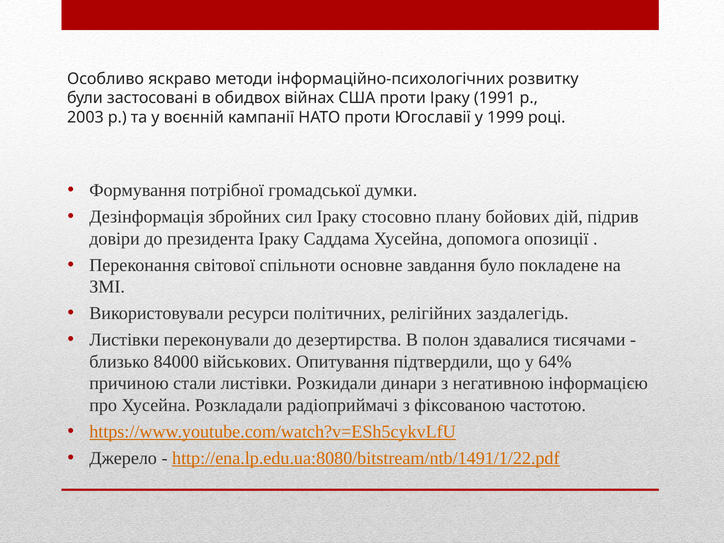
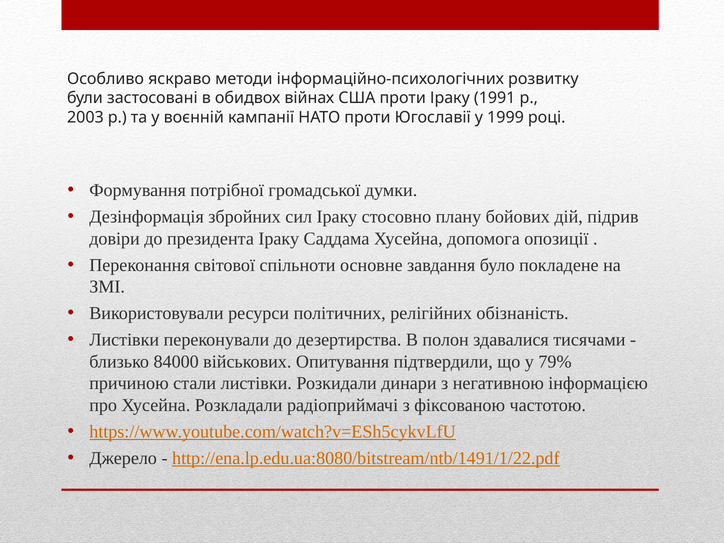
заздалегідь: заздалегідь -> обізнаність
64%: 64% -> 79%
